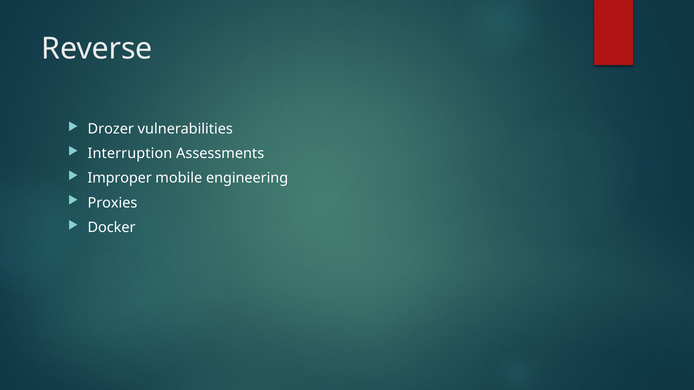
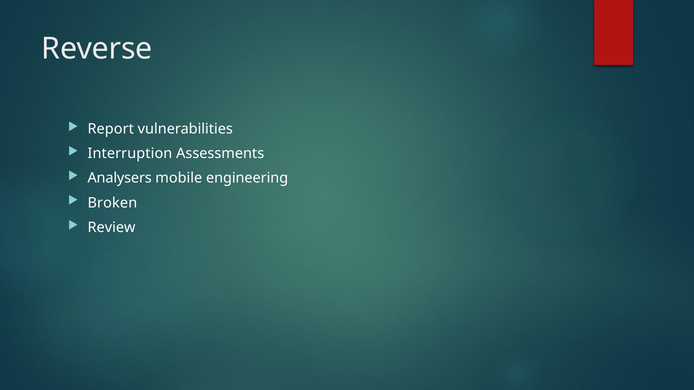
Drozer: Drozer -> Report
Improper: Improper -> Analysers
Proxies: Proxies -> Broken
Docker: Docker -> Review
